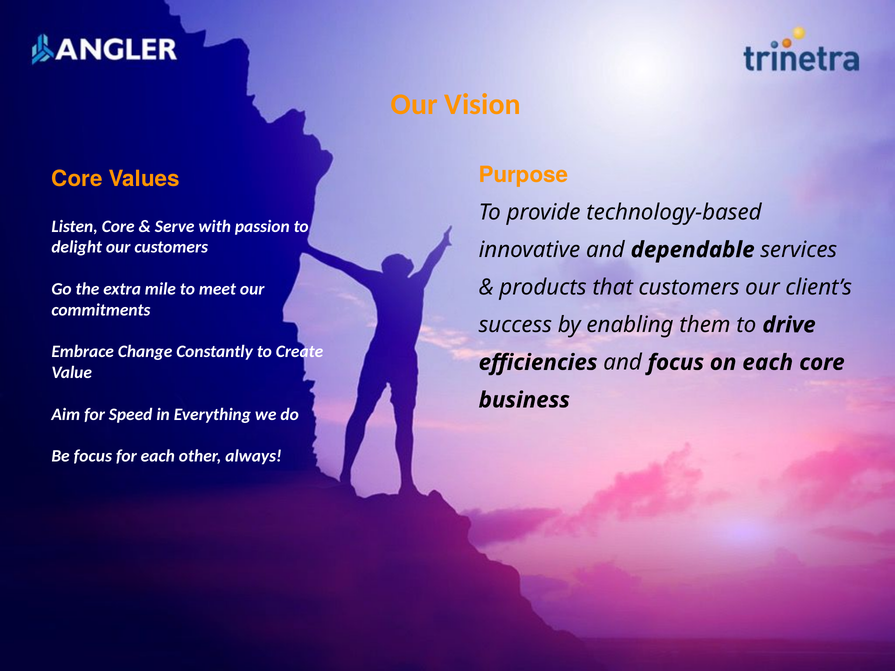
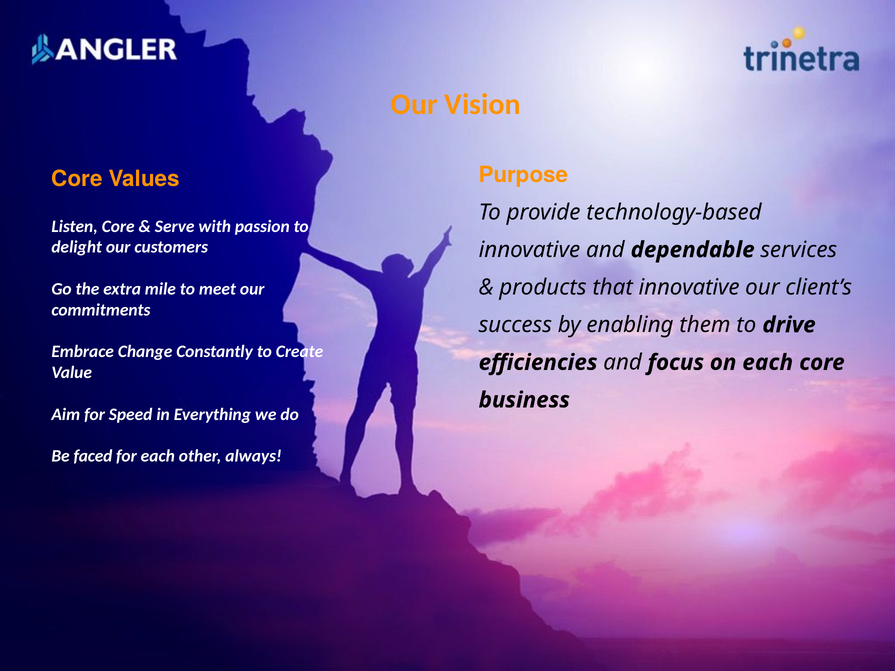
that customers: customers -> innovative
Be focus: focus -> faced
